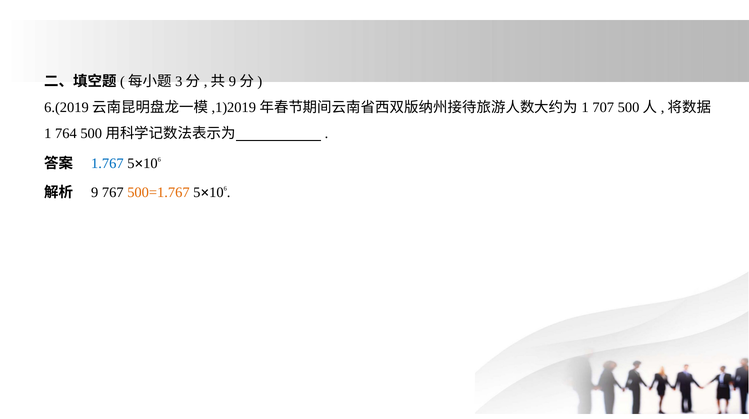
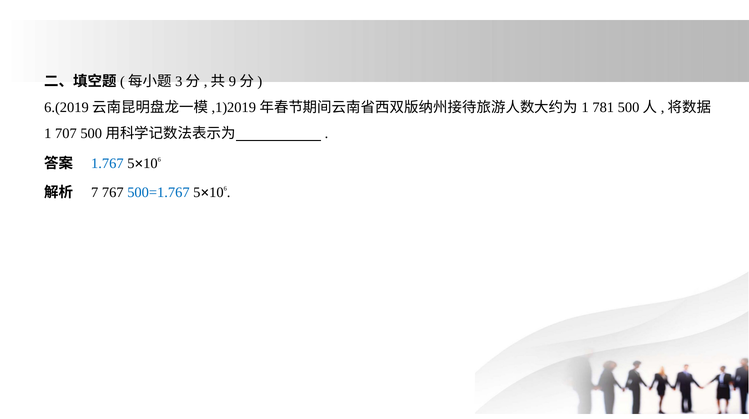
707: 707 -> 781
764: 764 -> 707
9: 9 -> 7
500=1.767 colour: orange -> blue
